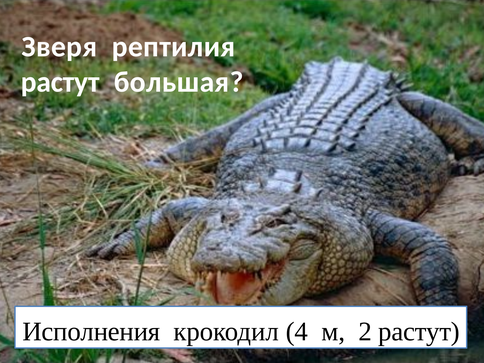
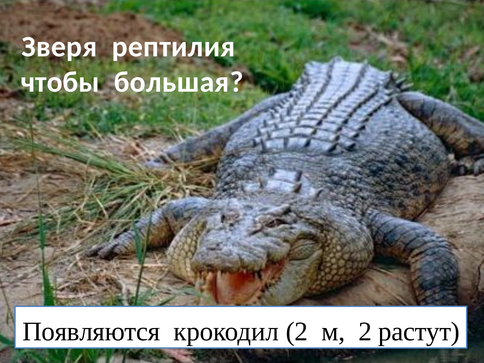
растут at (60, 82): растут -> чтобы
Исполнения: Исполнения -> Появляются
крокодил 4: 4 -> 2
